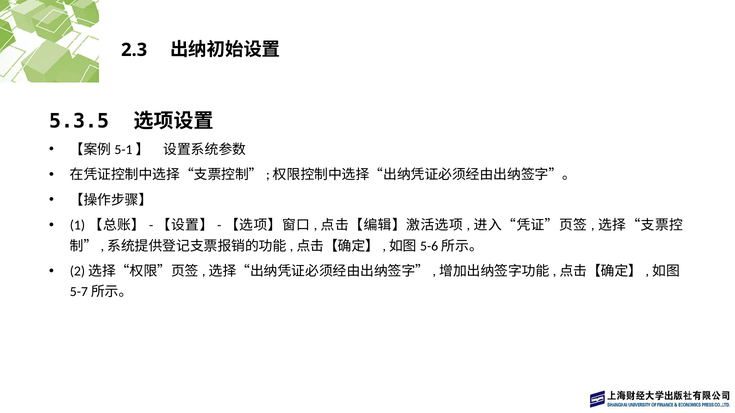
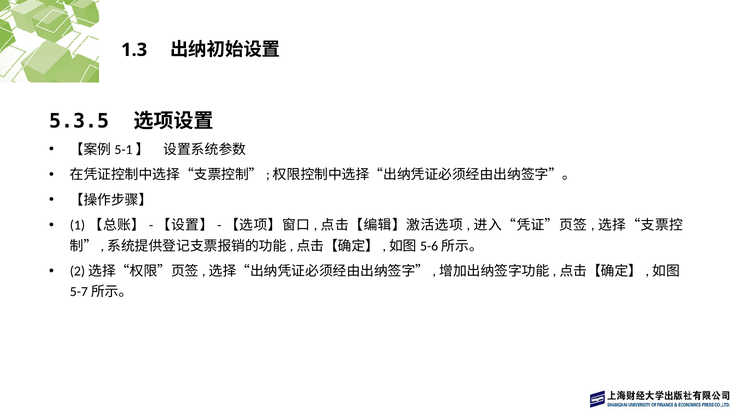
2.3: 2.3 -> 1.3
